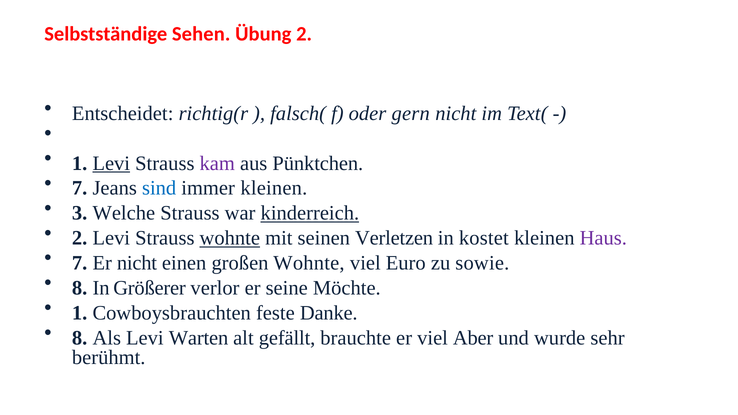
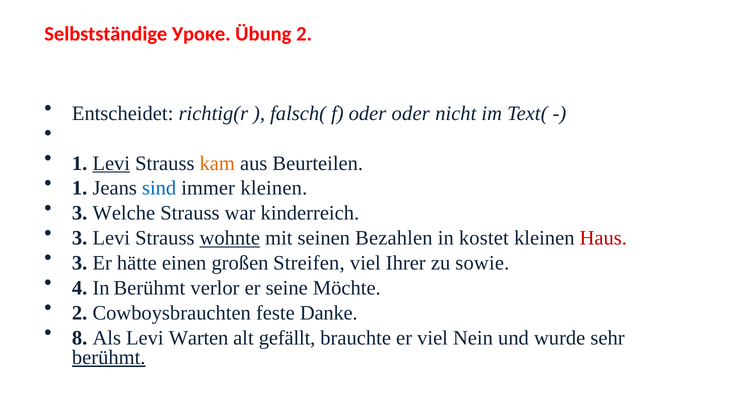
Sehen: Sehen -> Уроке
oder gern: gern -> oder
kam colour: purple -> orange
Pünktchen: Pünktchen -> Beurteilen
7 at (80, 188): 7 -> 1
kinderreich underline: present -> none
2 at (80, 238): 2 -> 3
Verletzen: Verletzen -> Bezahlen
Haus colour: purple -> red
7 at (80, 263): 7 -> 3
Er nicht: nicht -> hätte
großen Wohnte: Wohnte -> Streifen
Euro: Euro -> Ihrer
8 at (80, 288): 8 -> 4
In Größerer: Größerer -> Berühmt
1 at (80, 313): 1 -> 2
Aber: Aber -> Nein
berühmt at (109, 358) underline: none -> present
